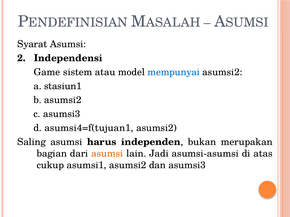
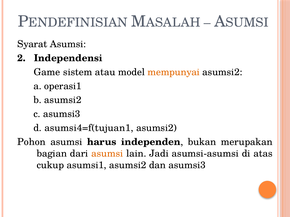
mempunyai colour: blue -> orange
stasiun1: stasiun1 -> operasi1
Saling: Saling -> Pohon
